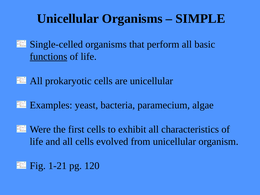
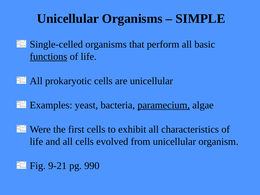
paramecium underline: none -> present
1-21: 1-21 -> 9-21
120: 120 -> 990
